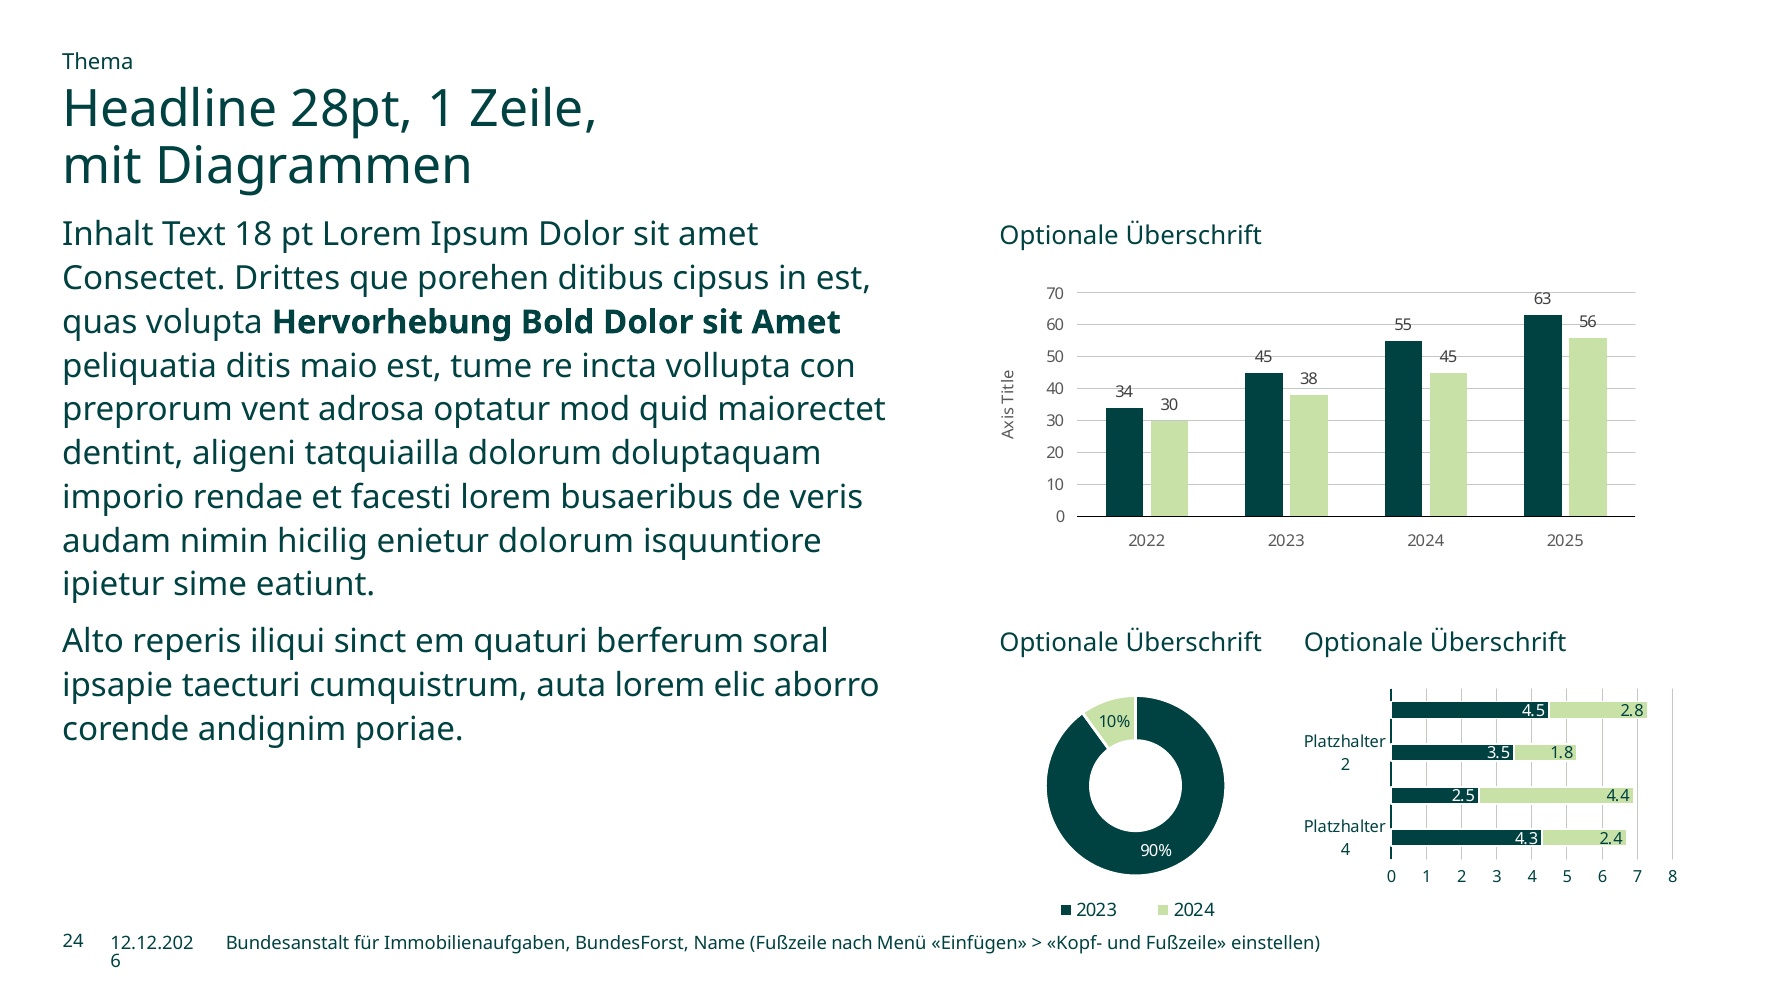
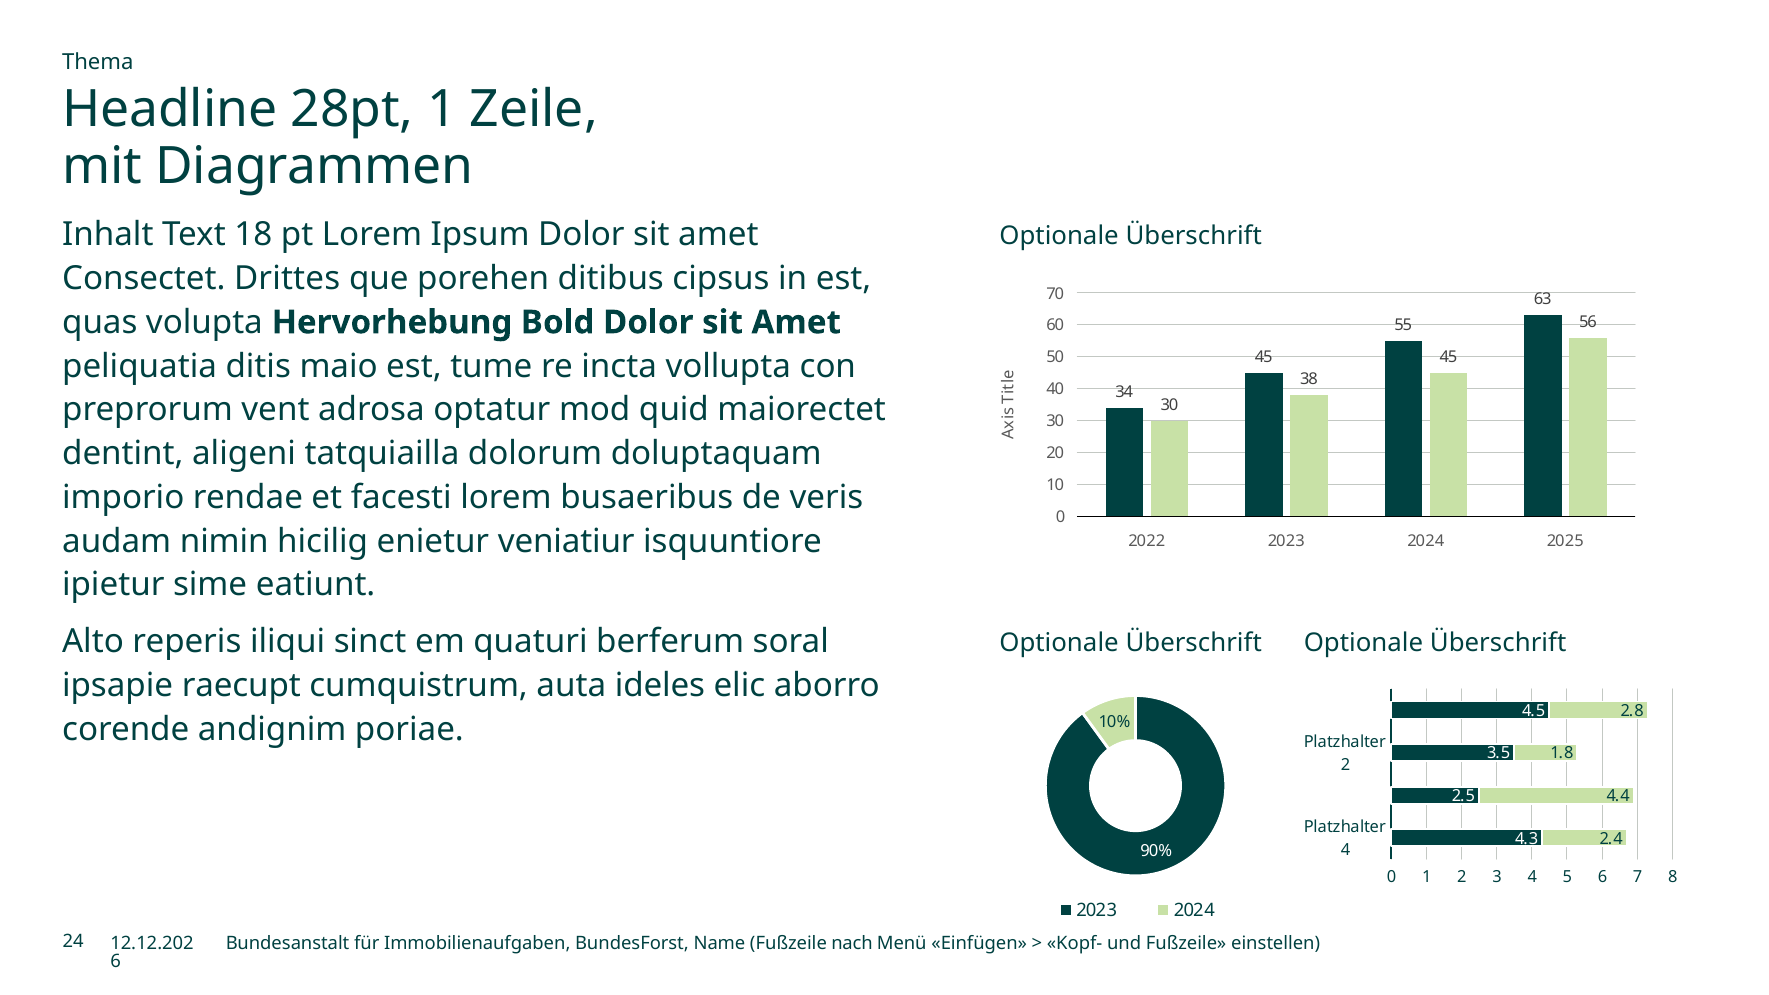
enietur dolorum: dolorum -> veniatiur
taecturi: taecturi -> raecupt
auta lorem: lorem -> ideles
